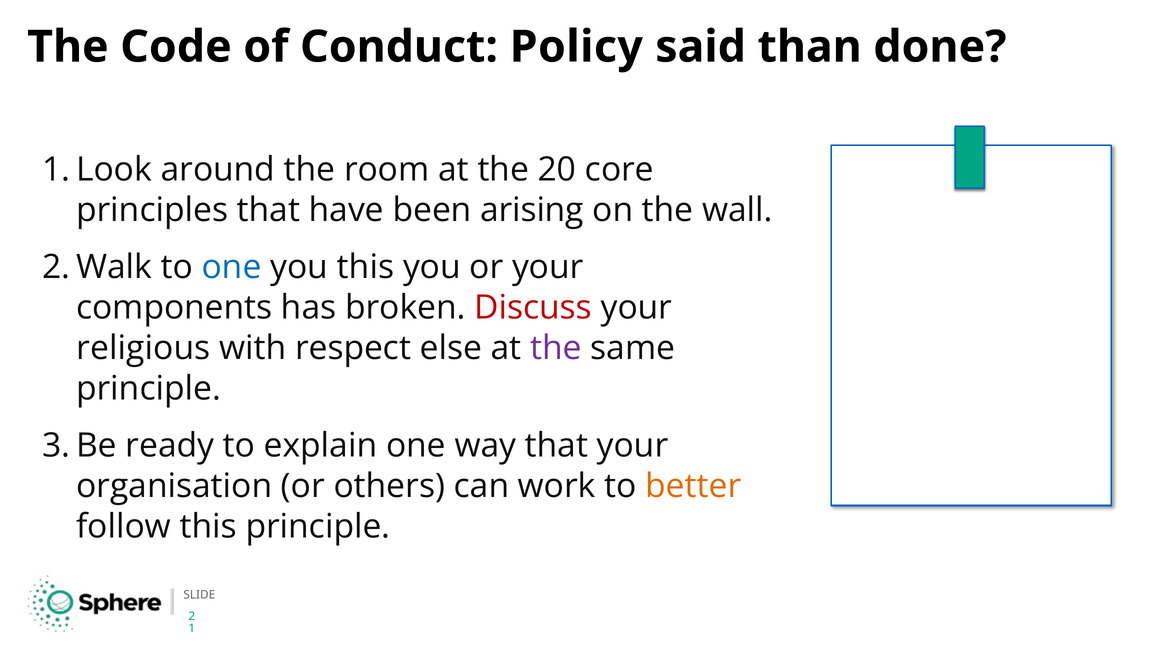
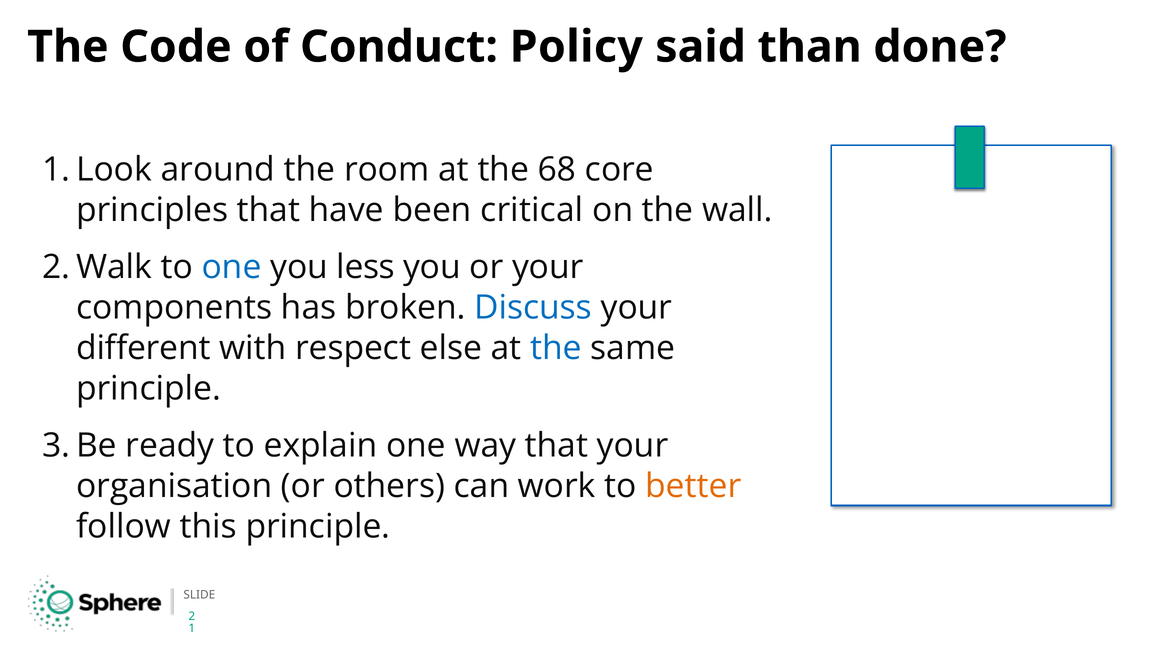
20: 20 -> 68
arising: arising -> critical
you this: this -> less
Discuss colour: red -> blue
religious: religious -> different
the at (556, 348) colour: purple -> blue
